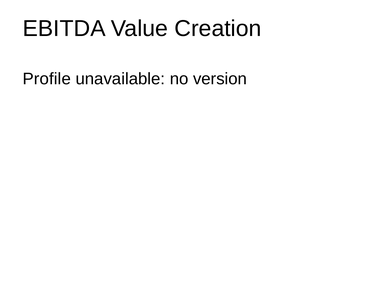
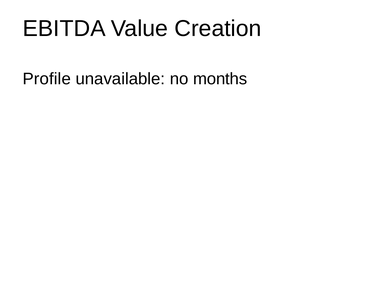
version: version -> months
